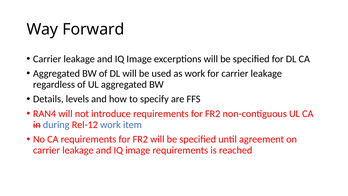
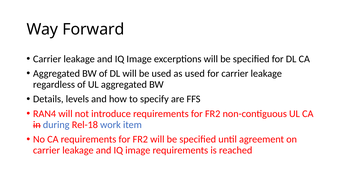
as work: work -> used
Rel-12: Rel-12 -> Rel-18
